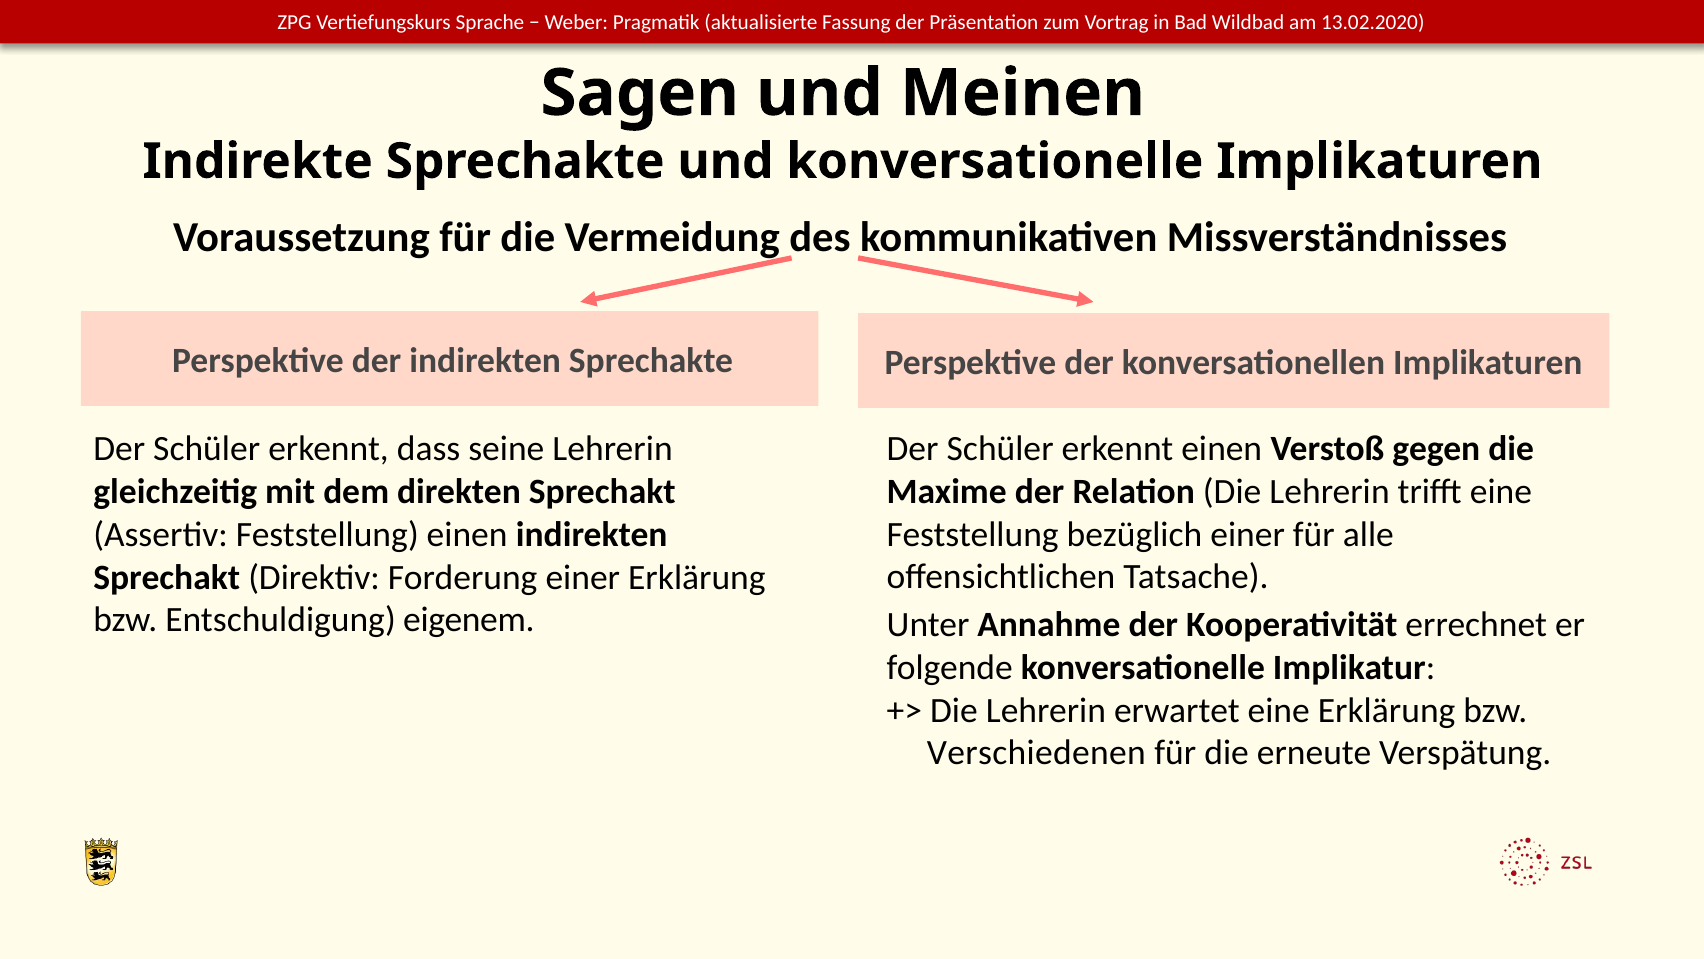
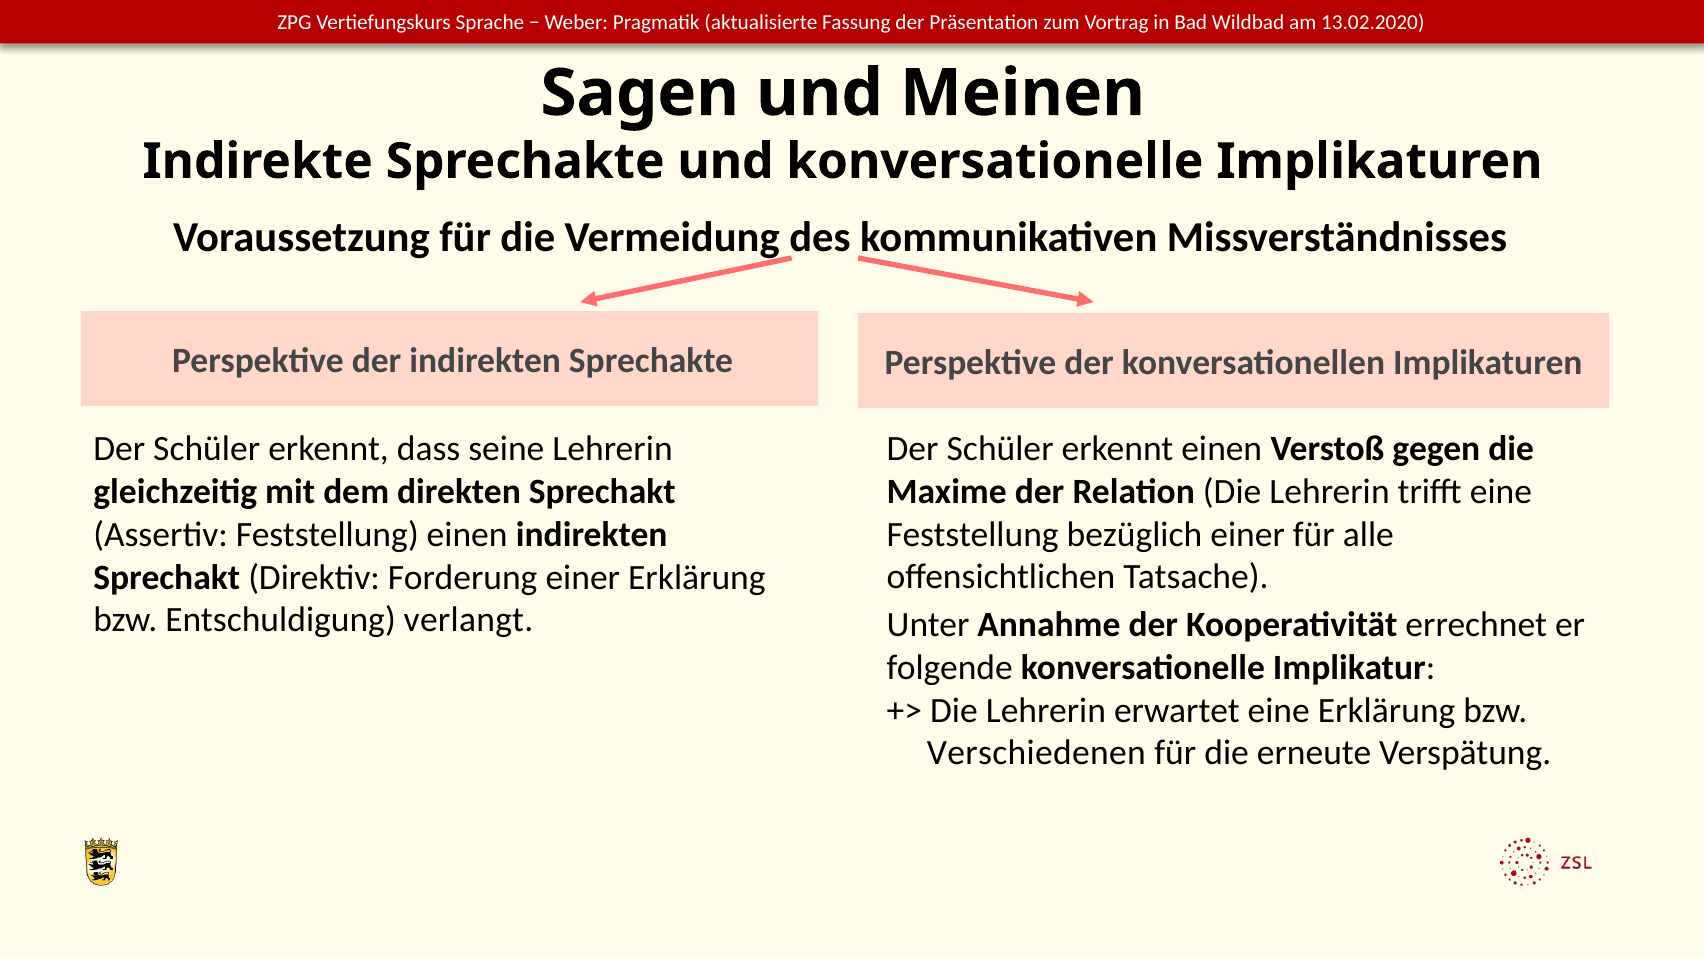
eigenem: eigenem -> verlangt
